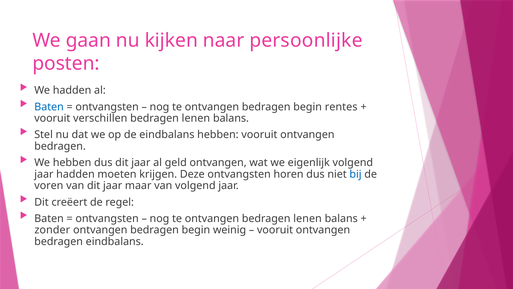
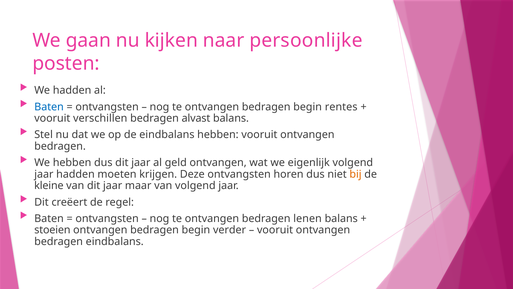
lenen at (196, 118): lenen -> alvast
bij colour: blue -> orange
voren: voren -> kleine
zonder: zonder -> stoeien
weinig: weinig -> verder
